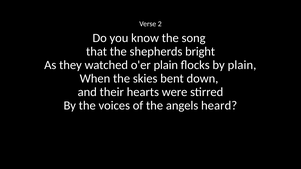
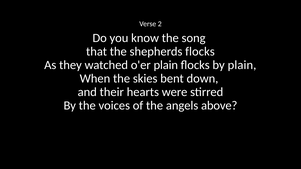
shepherds bright: bright -> flocks
heard: heard -> above
